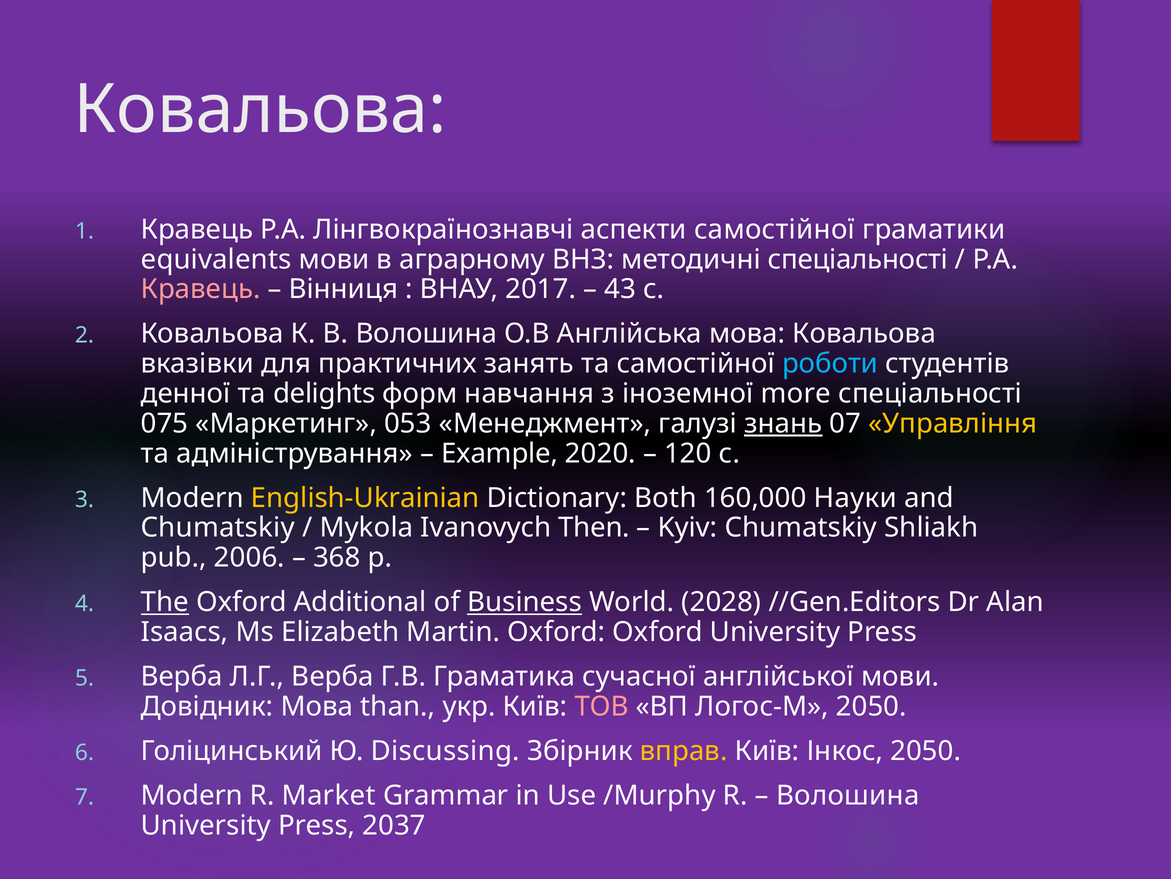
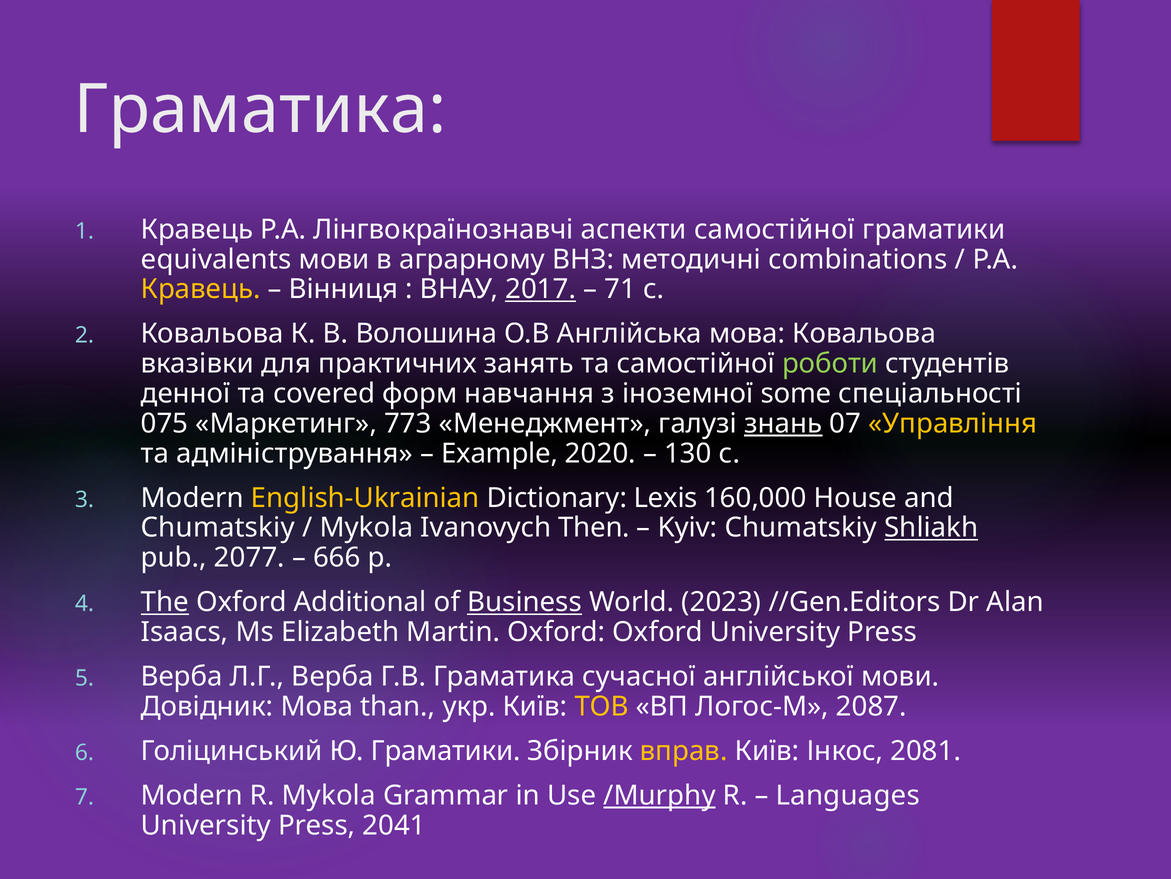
Ковальова at (260, 110): Ковальова -> Граматика
методичні спеціальності: спеціальності -> combinations
Кравець at (201, 289) colour: pink -> yellow
2017 underline: none -> present
43: 43 -> 71
роботи colour: light blue -> light green
delights: delights -> covered
more: more -> some
053: 053 -> 773
120: 120 -> 130
Both: Both -> Lexis
Науки: Науки -> House
Shliakh underline: none -> present
2006: 2006 -> 2077
368: 368 -> 666
2028: 2028 -> 2023
ТОВ colour: pink -> yellow
Логос-М 2050: 2050 -> 2087
Ю Discussing: Discussing -> Граматики
Інкос 2050: 2050 -> 2081
R Market: Market -> Mykola
/Murphy underline: none -> present
Волошина at (848, 795): Волошина -> Languages
2037: 2037 -> 2041
